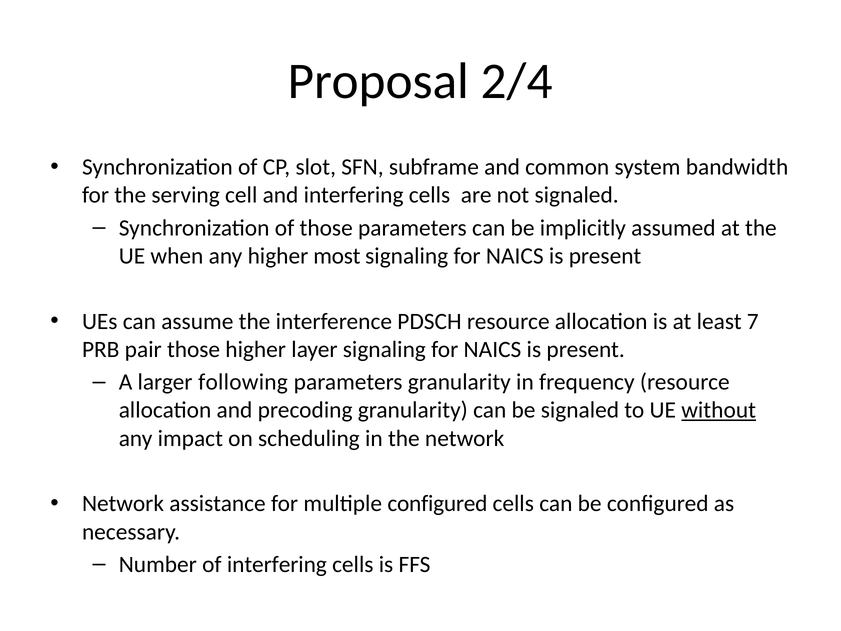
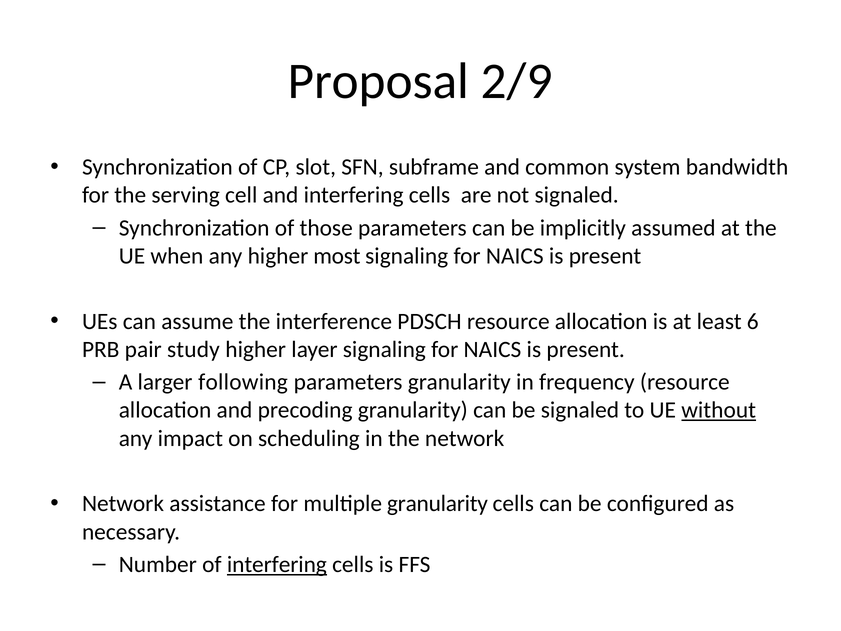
2/4: 2/4 -> 2/9
7: 7 -> 6
pair those: those -> study
multiple configured: configured -> granularity
interfering at (277, 564) underline: none -> present
